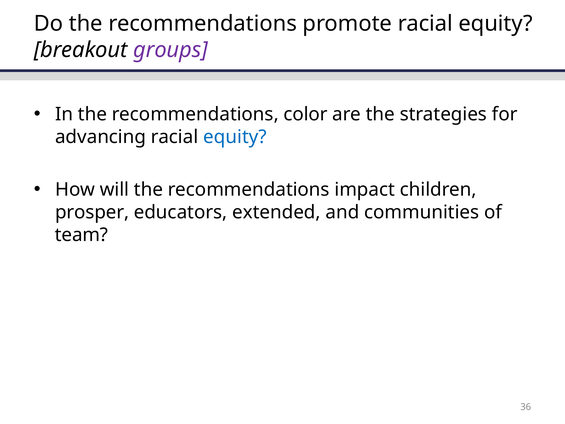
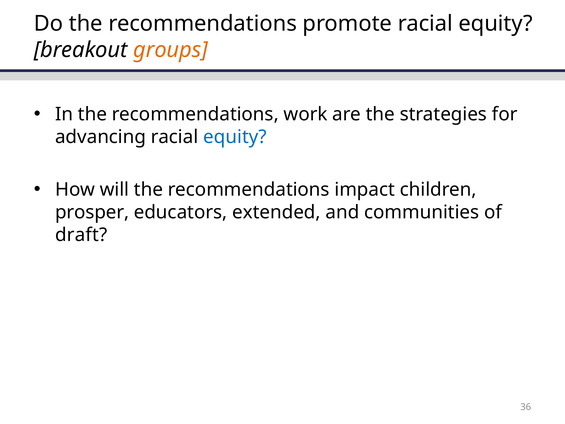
groups colour: purple -> orange
color: color -> work
team: team -> draft
